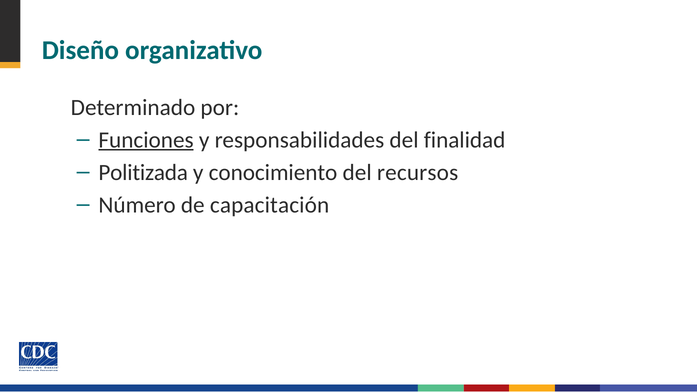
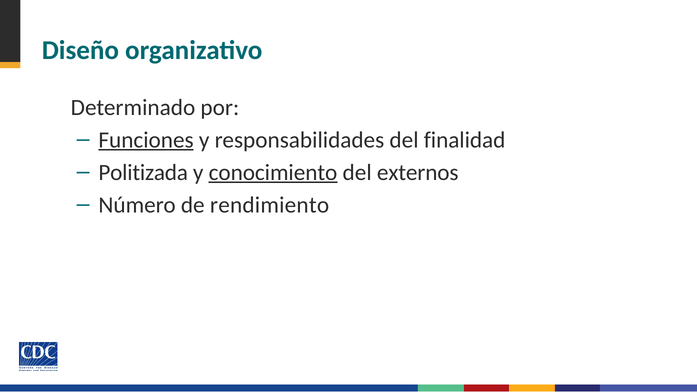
conocimiento underline: none -> present
recursos: recursos -> externos
capacitación: capacitación -> rendimiento
